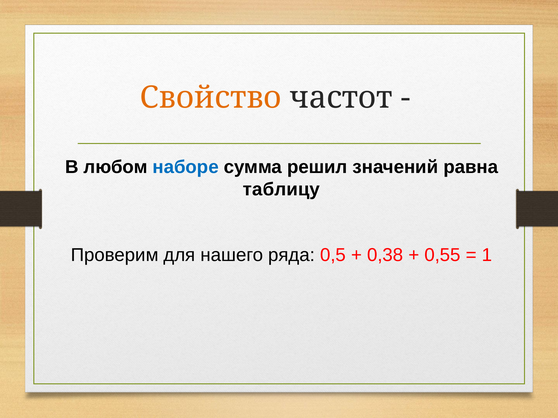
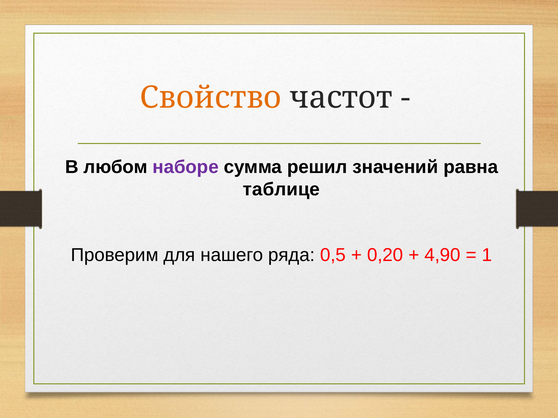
наборе colour: blue -> purple
таблицу: таблицу -> таблице
0,38: 0,38 -> 0,20
0,55: 0,55 -> 4,90
